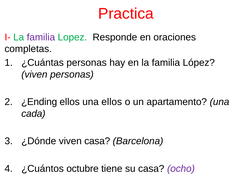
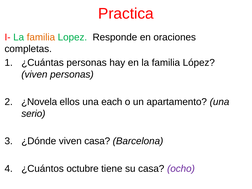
familia at (41, 37) colour: purple -> orange
¿Ending: ¿Ending -> ¿Novela
una ellos: ellos -> each
cada: cada -> serio
